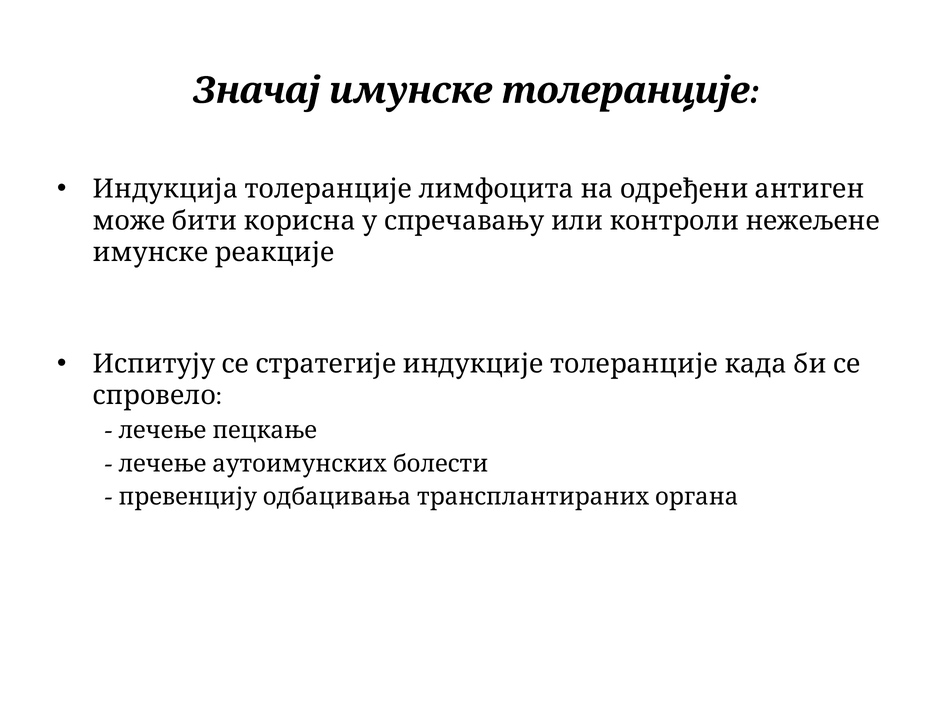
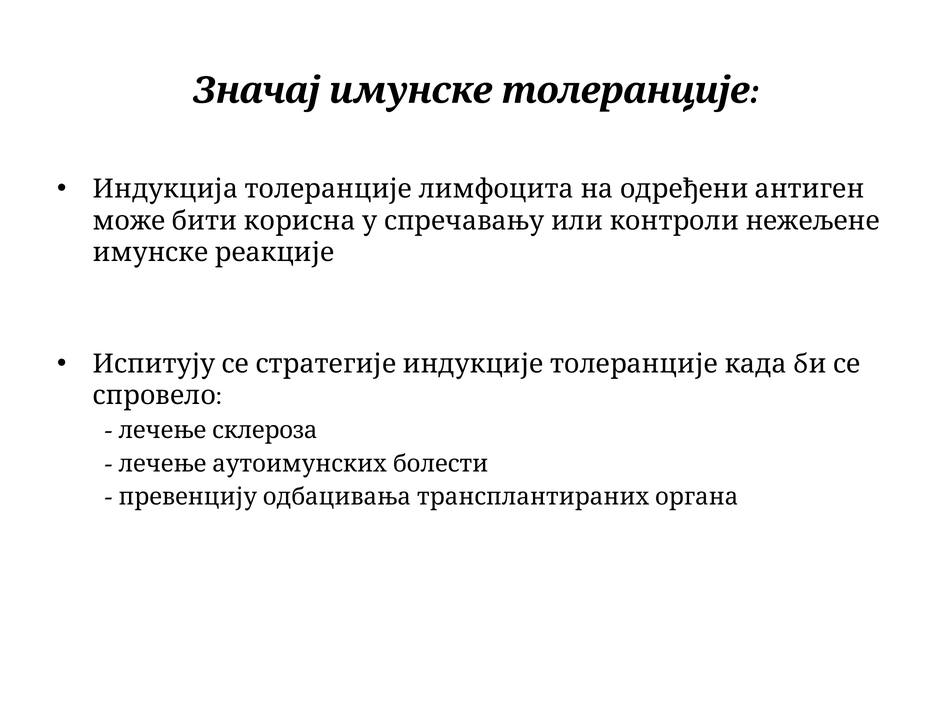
пецкање: пецкање -> склероза
